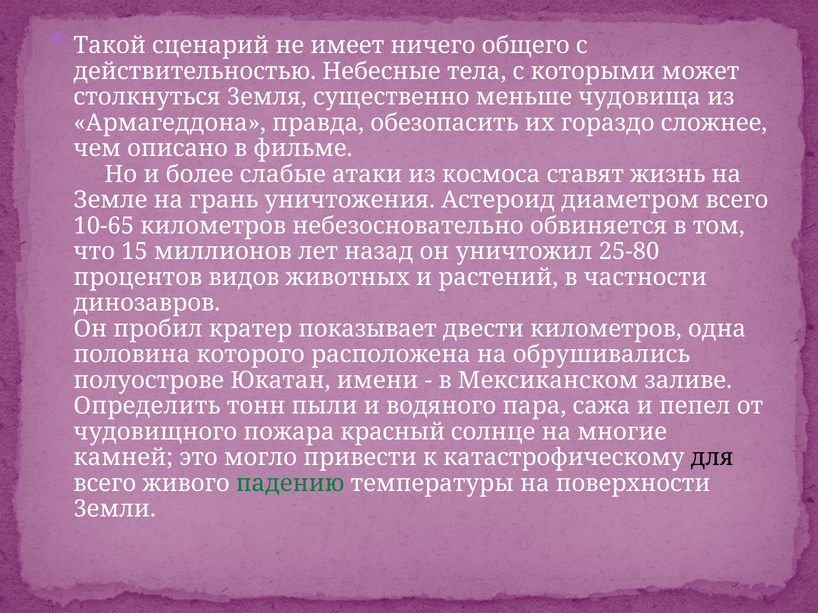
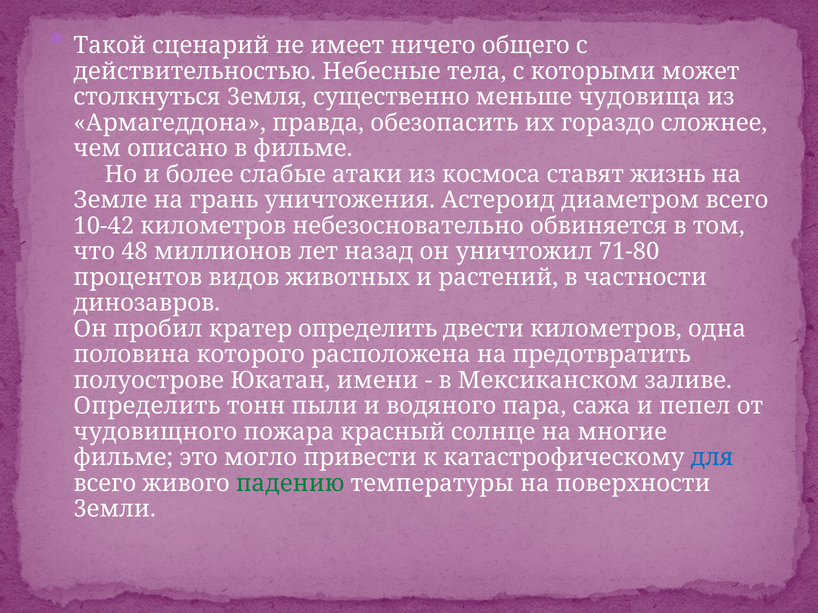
10-65: 10-65 -> 10-42
15: 15 -> 48
25-80: 25-80 -> 71-80
кратер показывает: показывает -> определить
обрушивались: обрушивались -> предотвратить
камней at (123, 458): камней -> фильме
для colour: black -> blue
